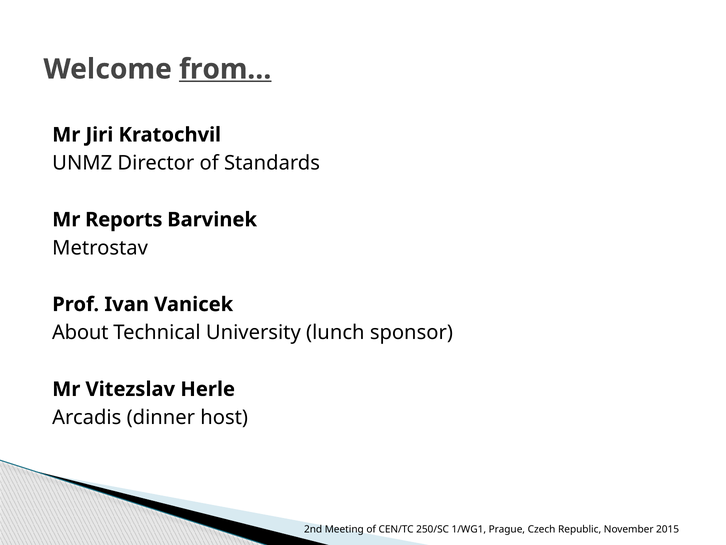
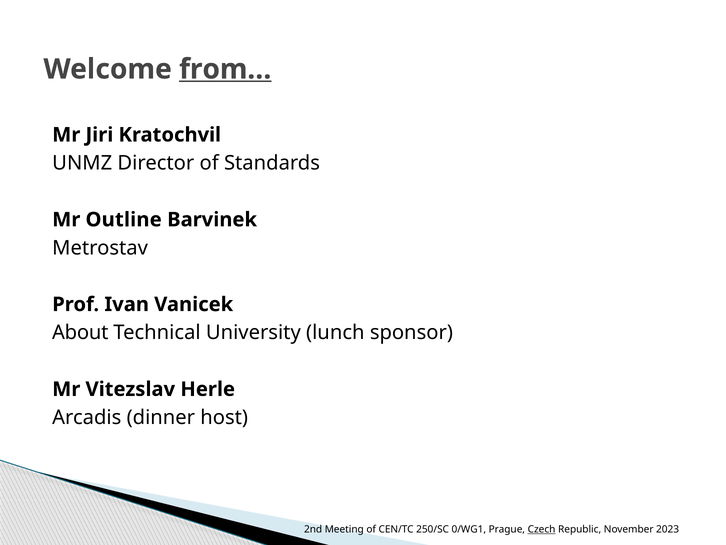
Reports: Reports -> Outline
1/WG1: 1/WG1 -> 0/WG1
Czech underline: none -> present
2015: 2015 -> 2023
